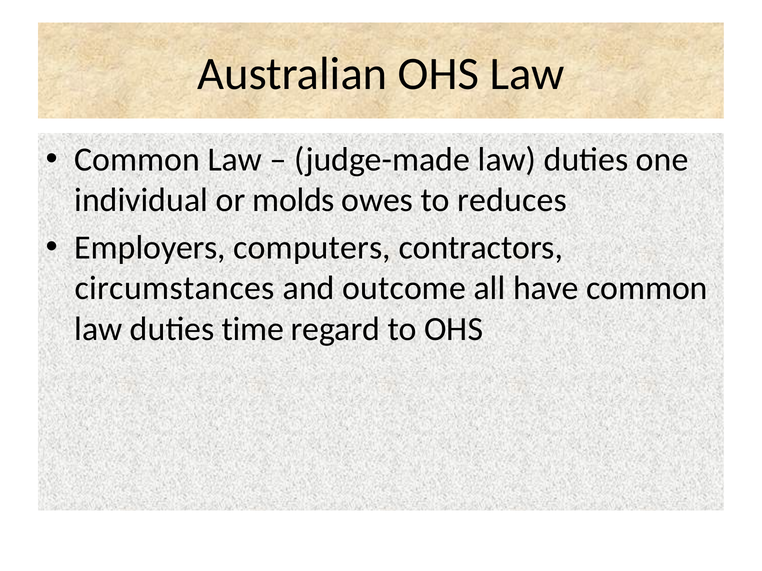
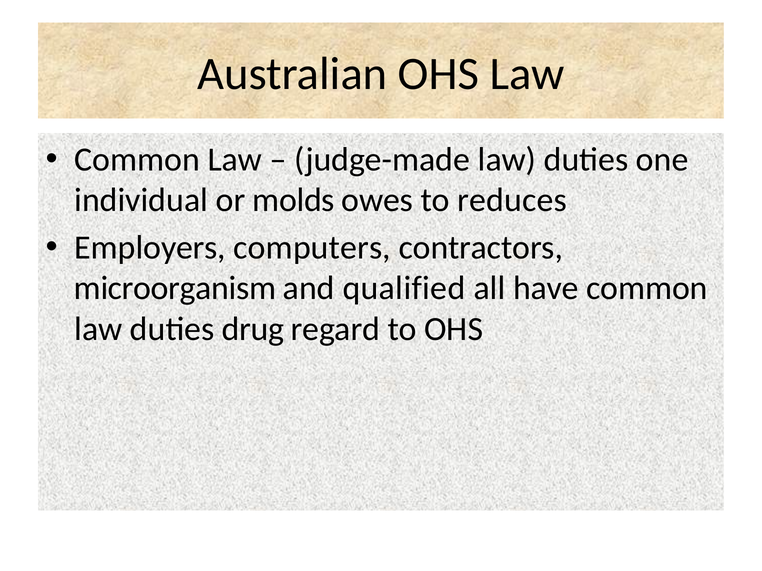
circumstances: circumstances -> microorganism
outcome: outcome -> qualified
time: time -> drug
